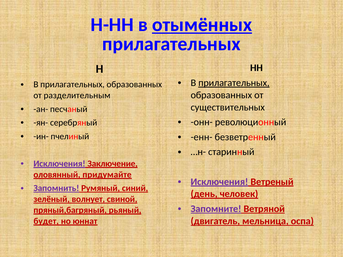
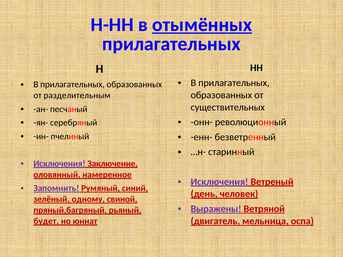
прилагательных at (234, 83) underline: present -> none
придумайте: придумайте -> намеренное
волнует: волнует -> одному
Запомните: Запомните -> Выражены
